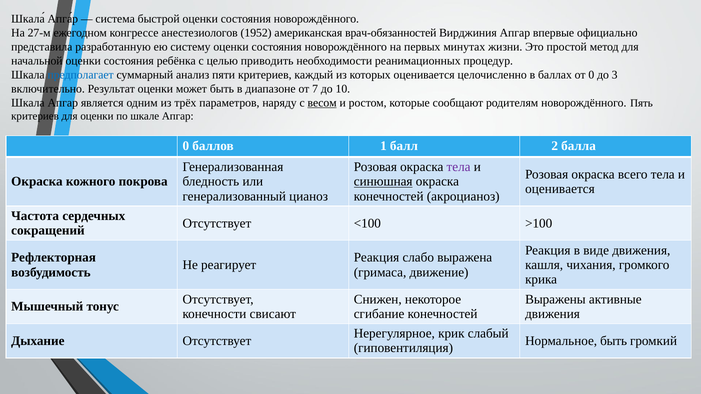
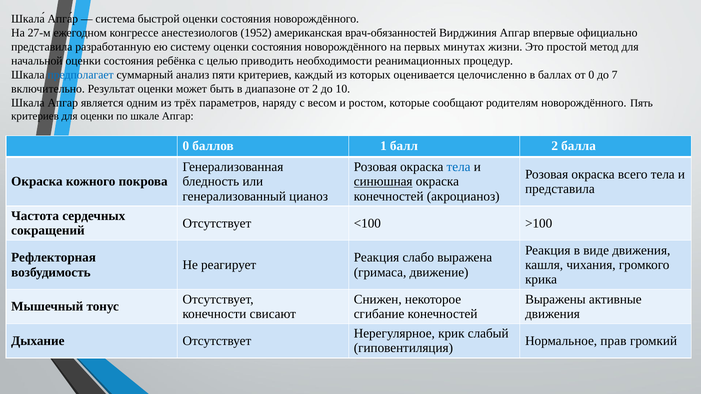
3: 3 -> 7
от 7: 7 -> 2
весом underline: present -> none
тела at (459, 167) colour: purple -> blue
оценивается at (560, 189): оценивается -> представила
Нормальное быть: быть -> прав
